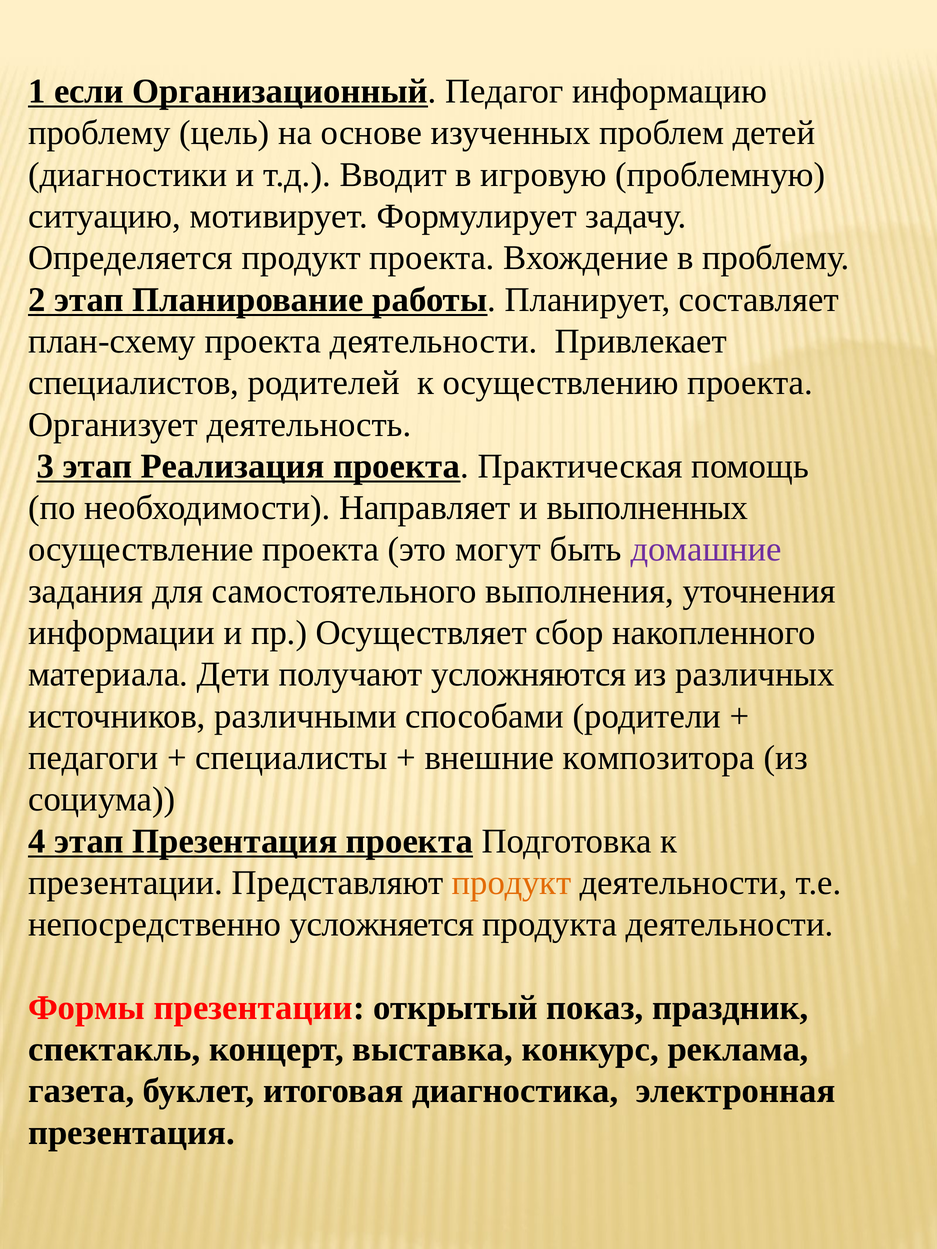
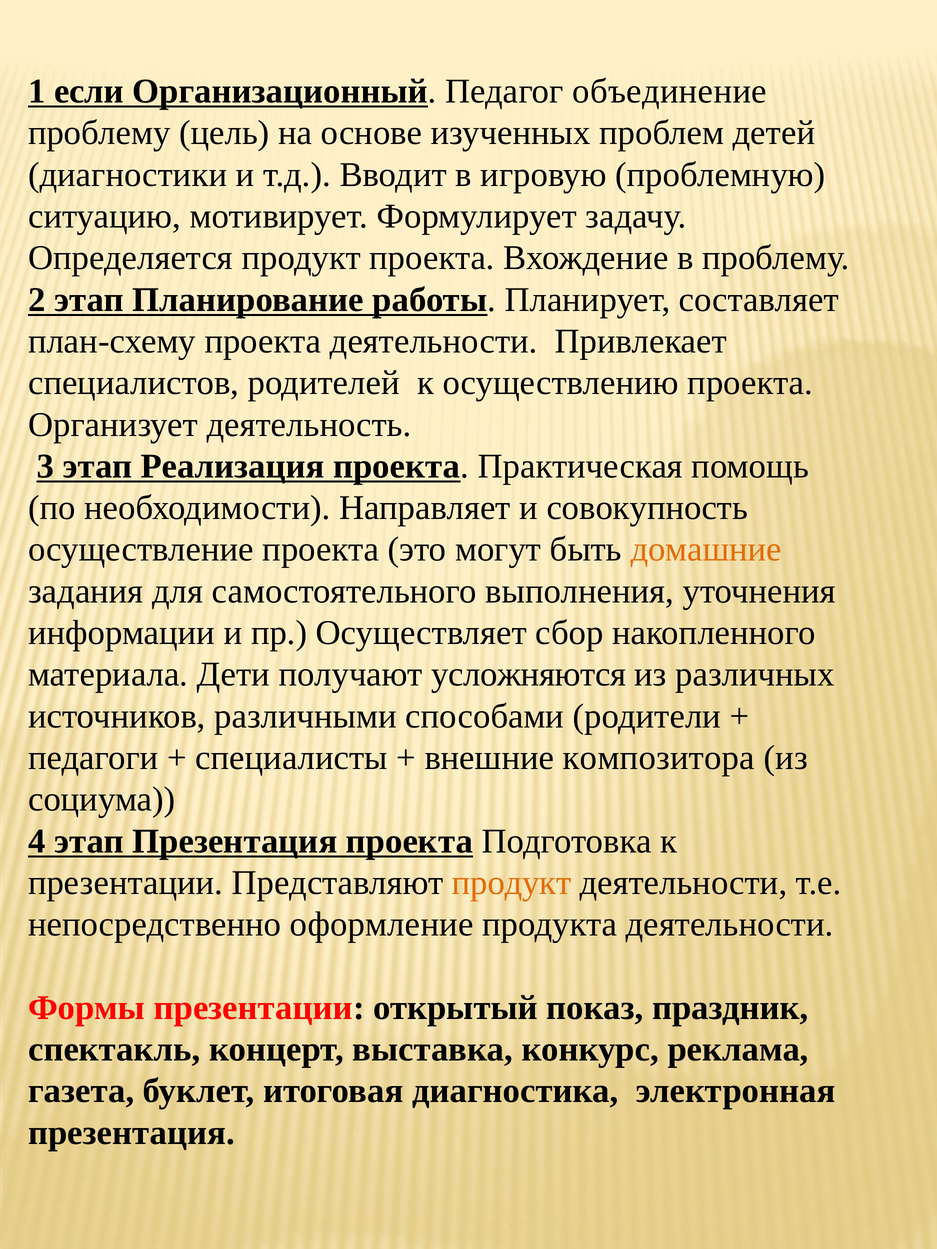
информацию: информацию -> объединение
выполненных: выполненных -> совокупность
домашние colour: purple -> orange
усложняется: усложняется -> оформление
